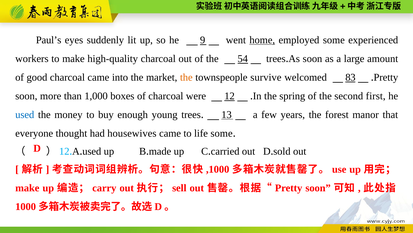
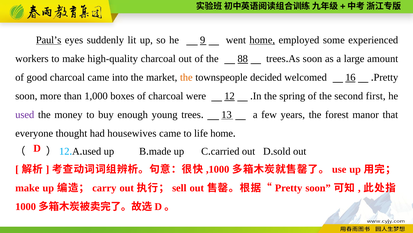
Paul’s underline: none -> present
54: 54 -> 88
survive: survive -> decided
83: 83 -> 16
used at (25, 114) colour: blue -> purple
life some: some -> home
